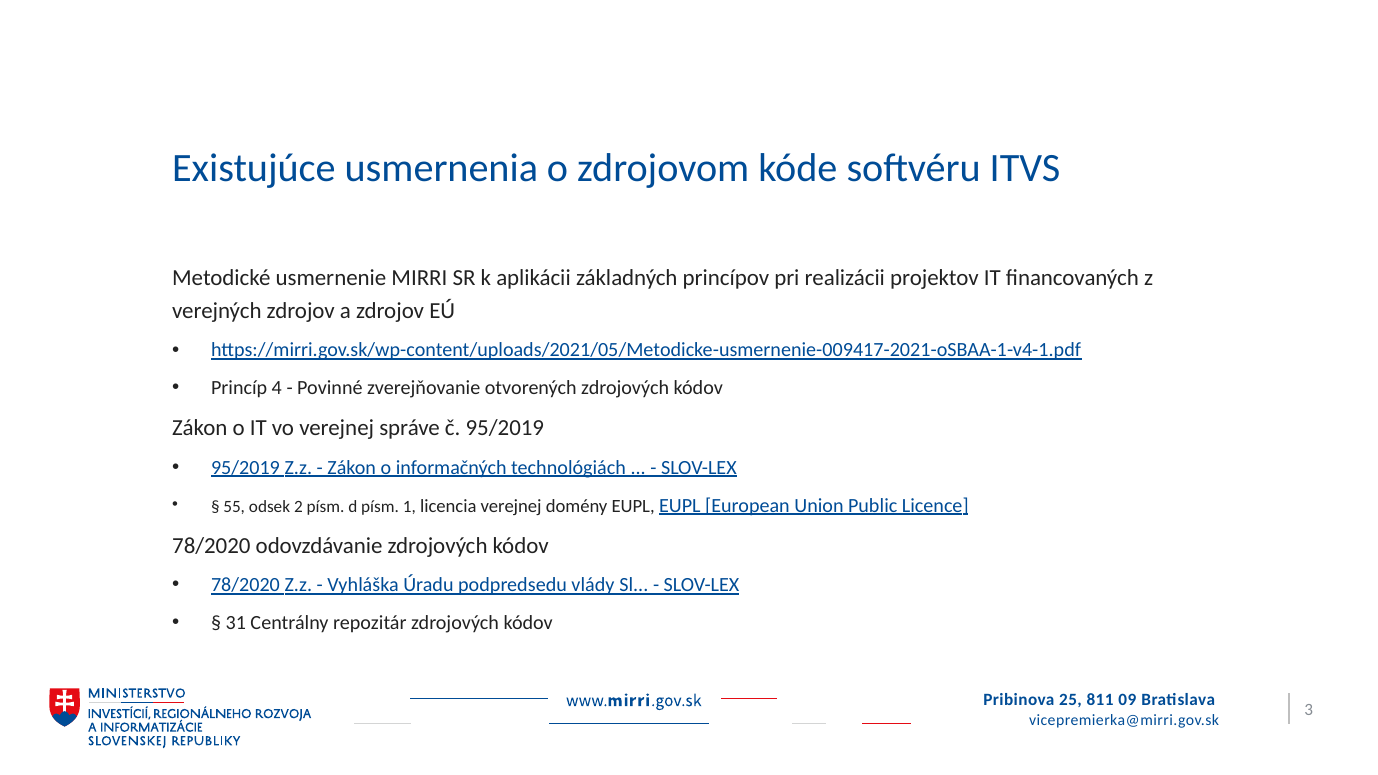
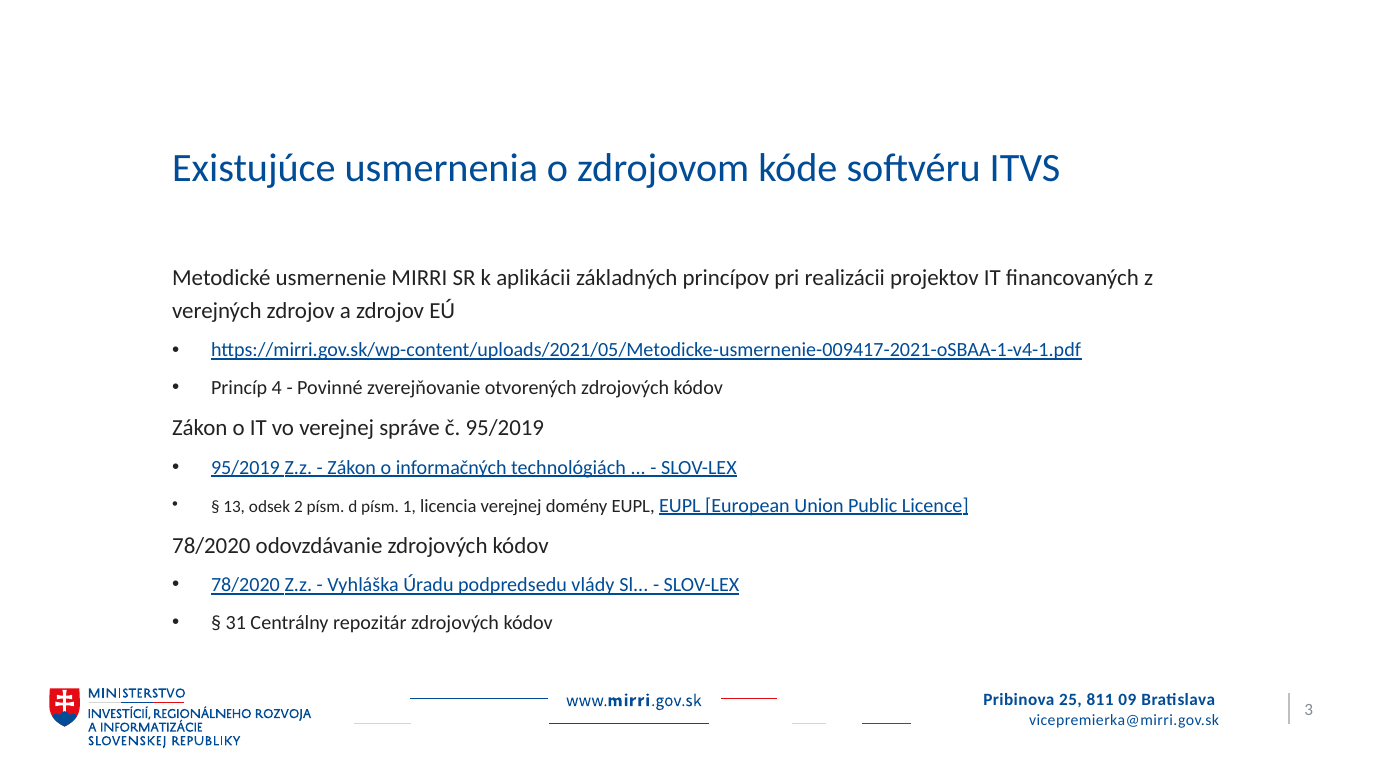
55: 55 -> 13
